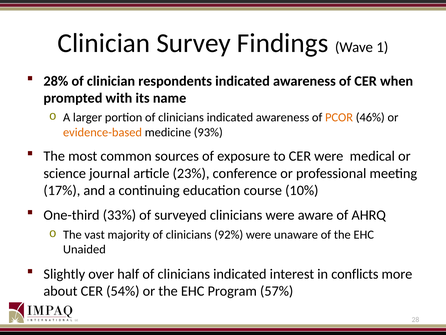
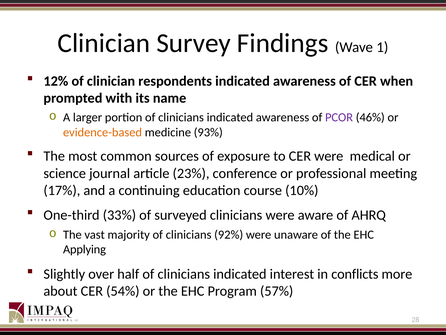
28%: 28% -> 12%
PCOR colour: orange -> purple
Unaided: Unaided -> Applying
